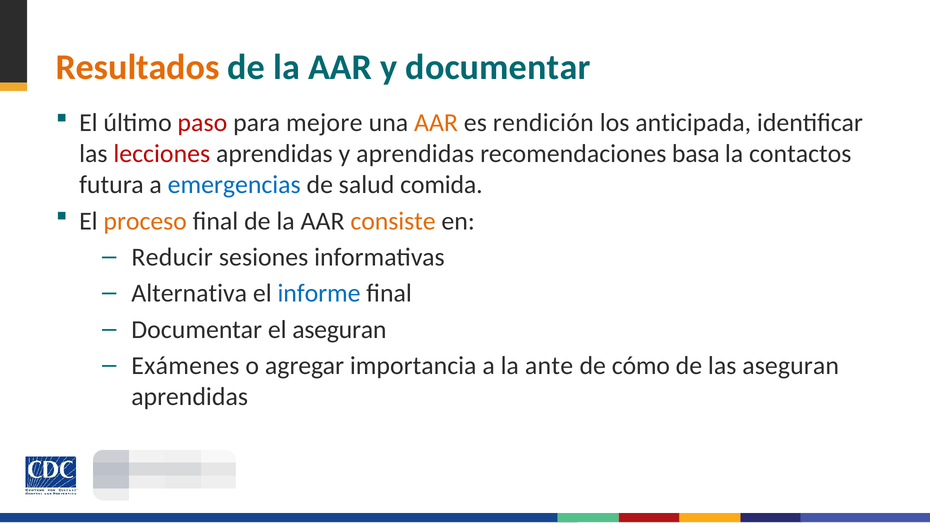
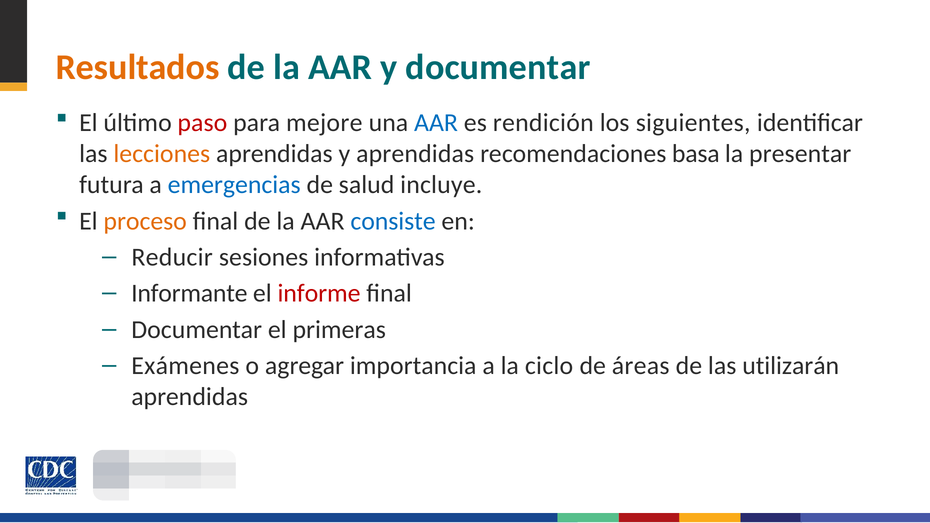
AAR at (436, 123) colour: orange -> blue
anticipada: anticipada -> siguientes
lecciones colour: red -> orange
contactos: contactos -> presentar
comida: comida -> incluye
consiste colour: orange -> blue
Alternativa: Alternativa -> Informante
informe colour: blue -> red
el aseguran: aseguran -> primeras
ante: ante -> ciclo
cómo: cómo -> áreas
las aseguran: aseguran -> utilizarán
